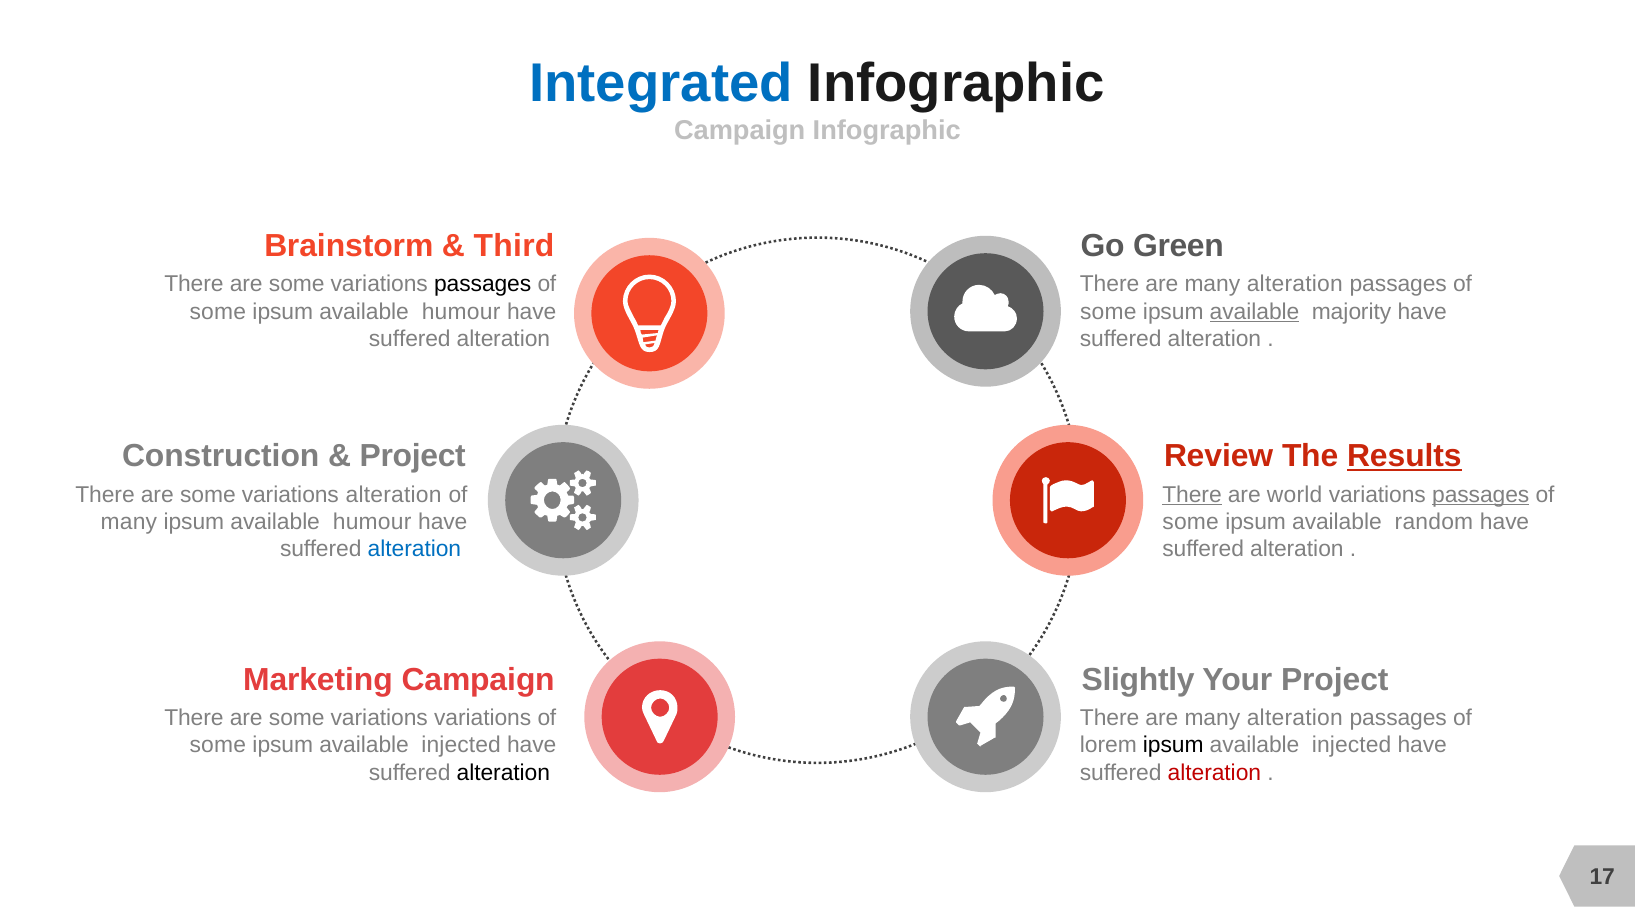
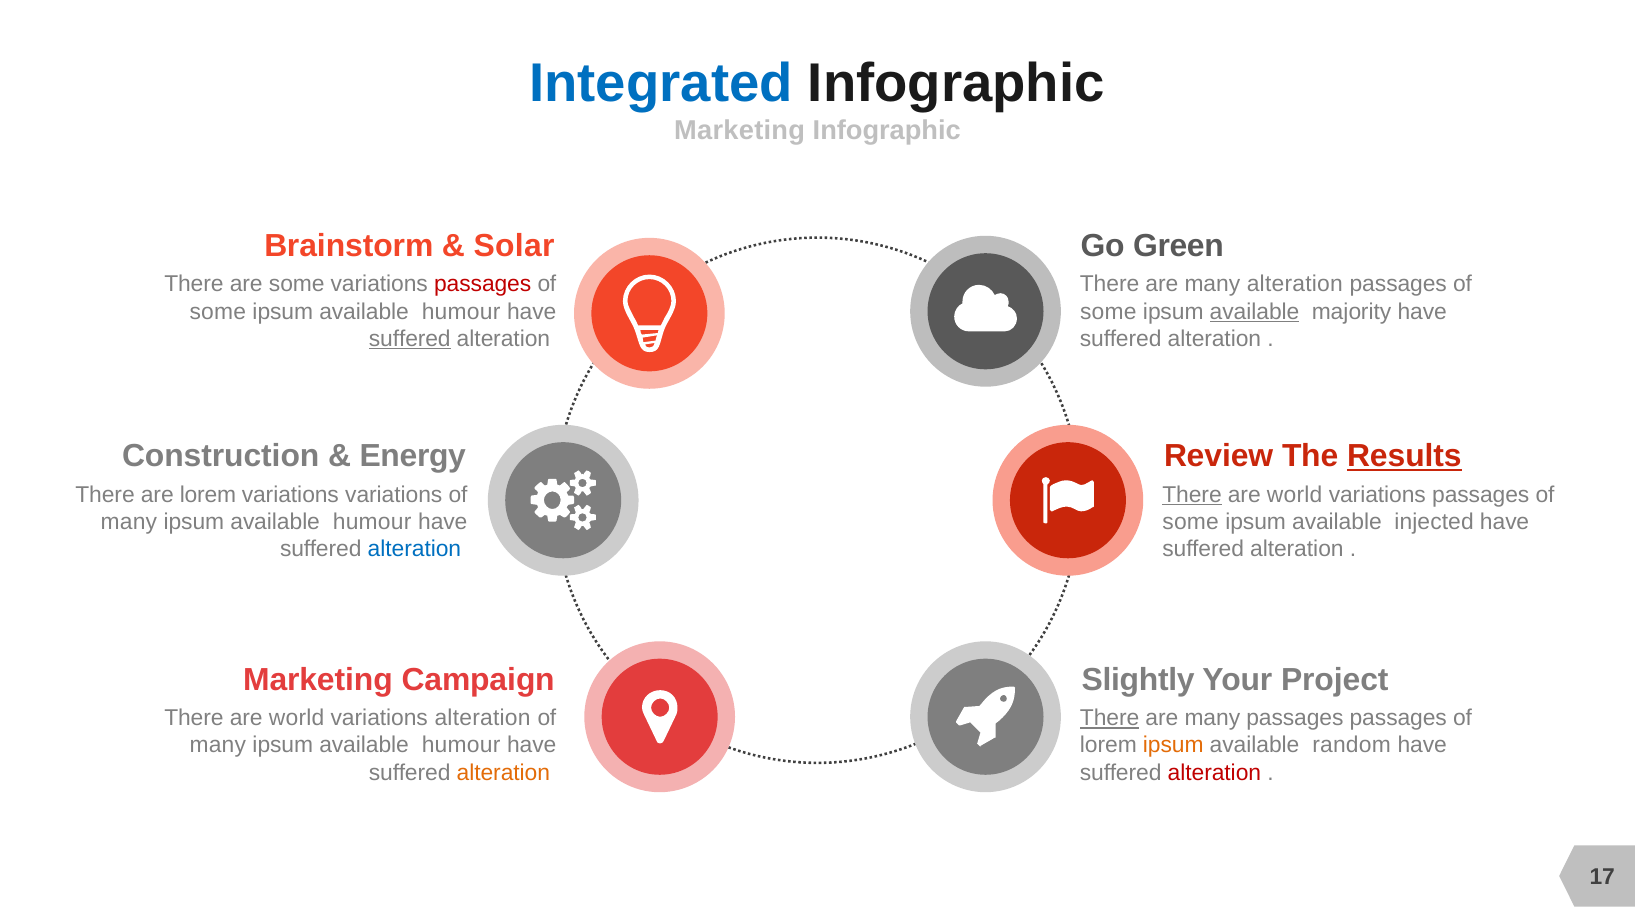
Campaign at (740, 131): Campaign -> Marketing
Third: Third -> Solar
passages at (483, 284) colour: black -> red
suffered at (410, 339) underline: none -> present
Project at (413, 456): Project -> Energy
some at (208, 494): some -> lorem
variations alteration: alteration -> variations
passages at (1481, 494) underline: present -> none
random: random -> injected
some at (297, 718): some -> world
variations variations: variations -> alteration
There at (1110, 718) underline: none -> present
alteration at (1295, 718): alteration -> passages
some at (218, 745): some -> many
injected at (461, 745): injected -> humour
ipsum at (1173, 745) colour: black -> orange
injected at (1352, 745): injected -> random
alteration at (503, 772) colour: black -> orange
